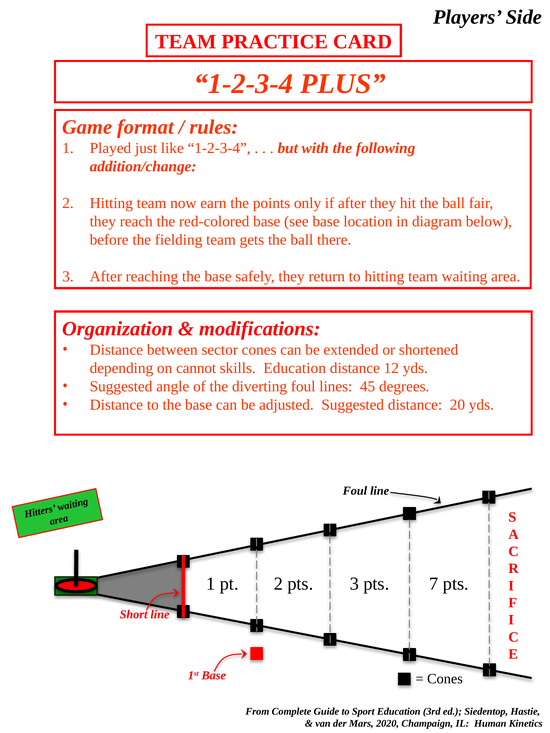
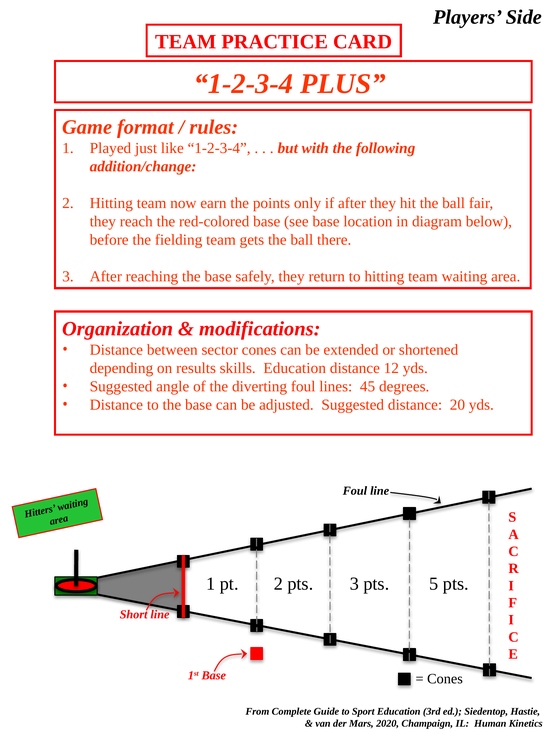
cannot: cannot -> results
7: 7 -> 5
